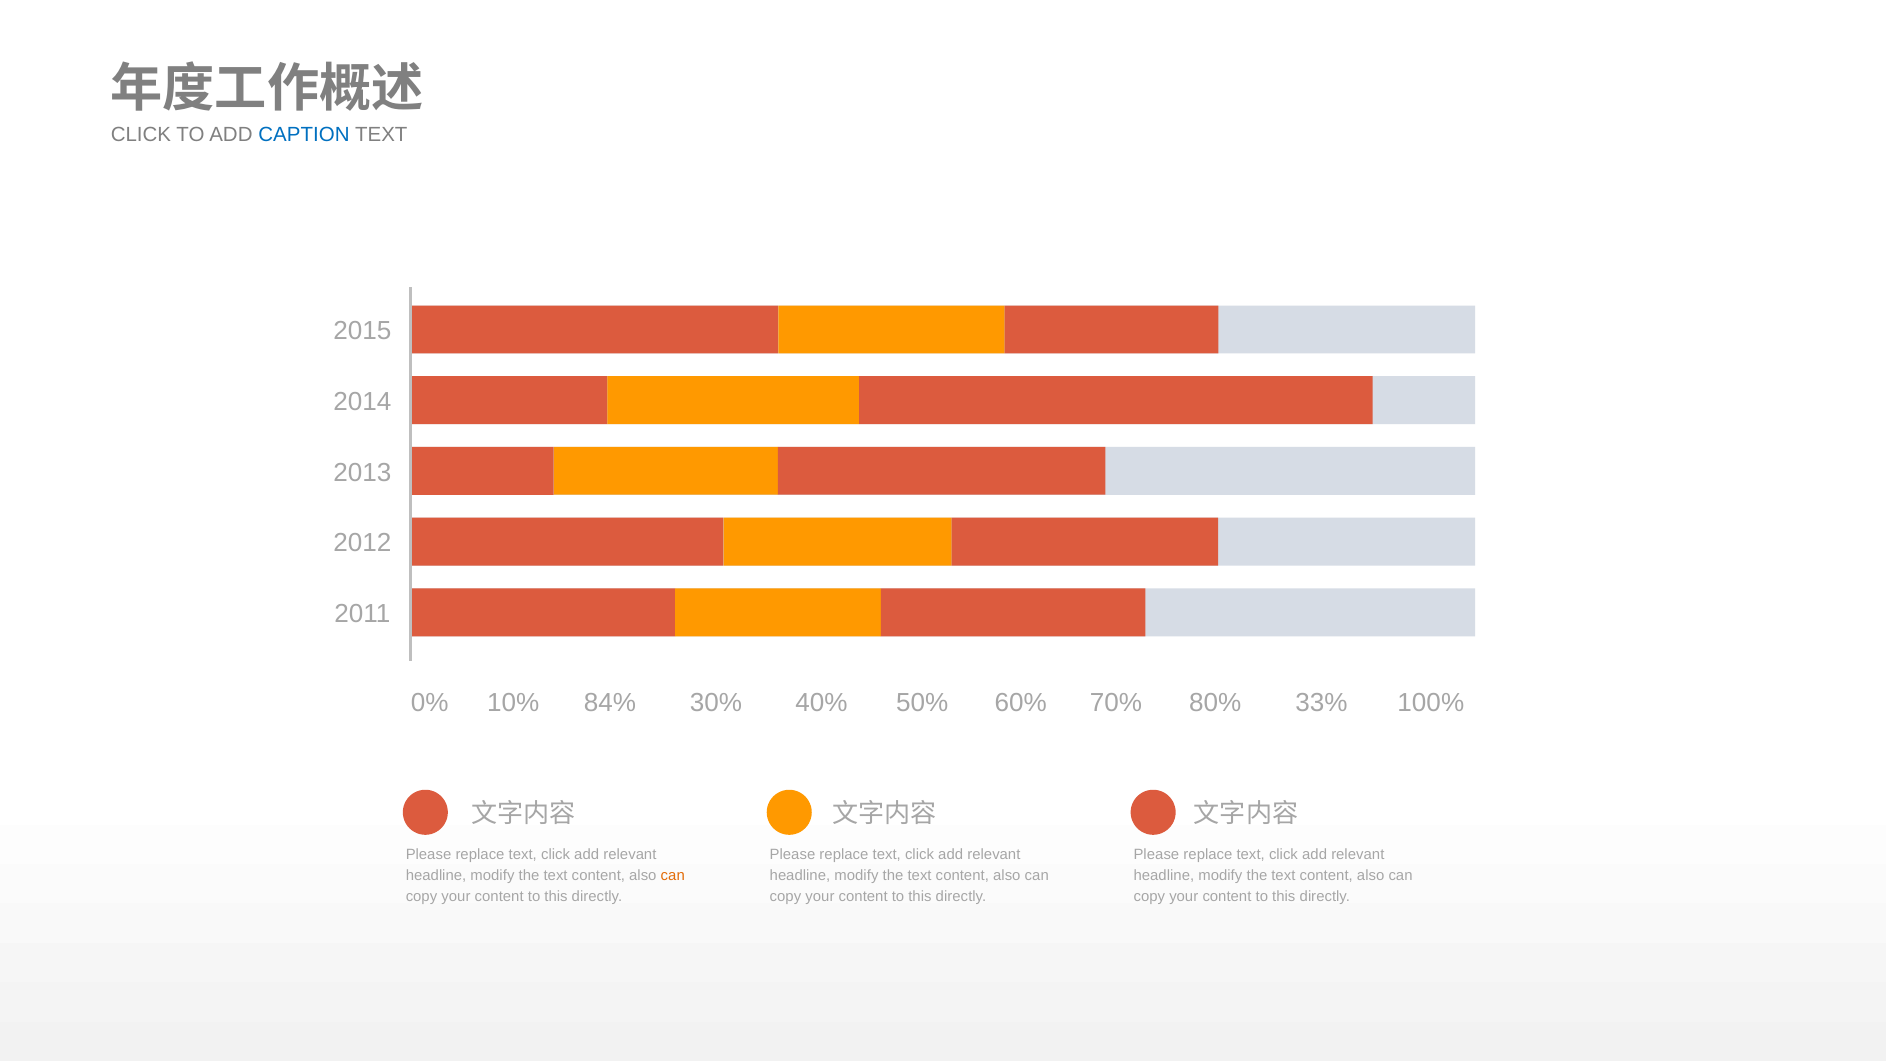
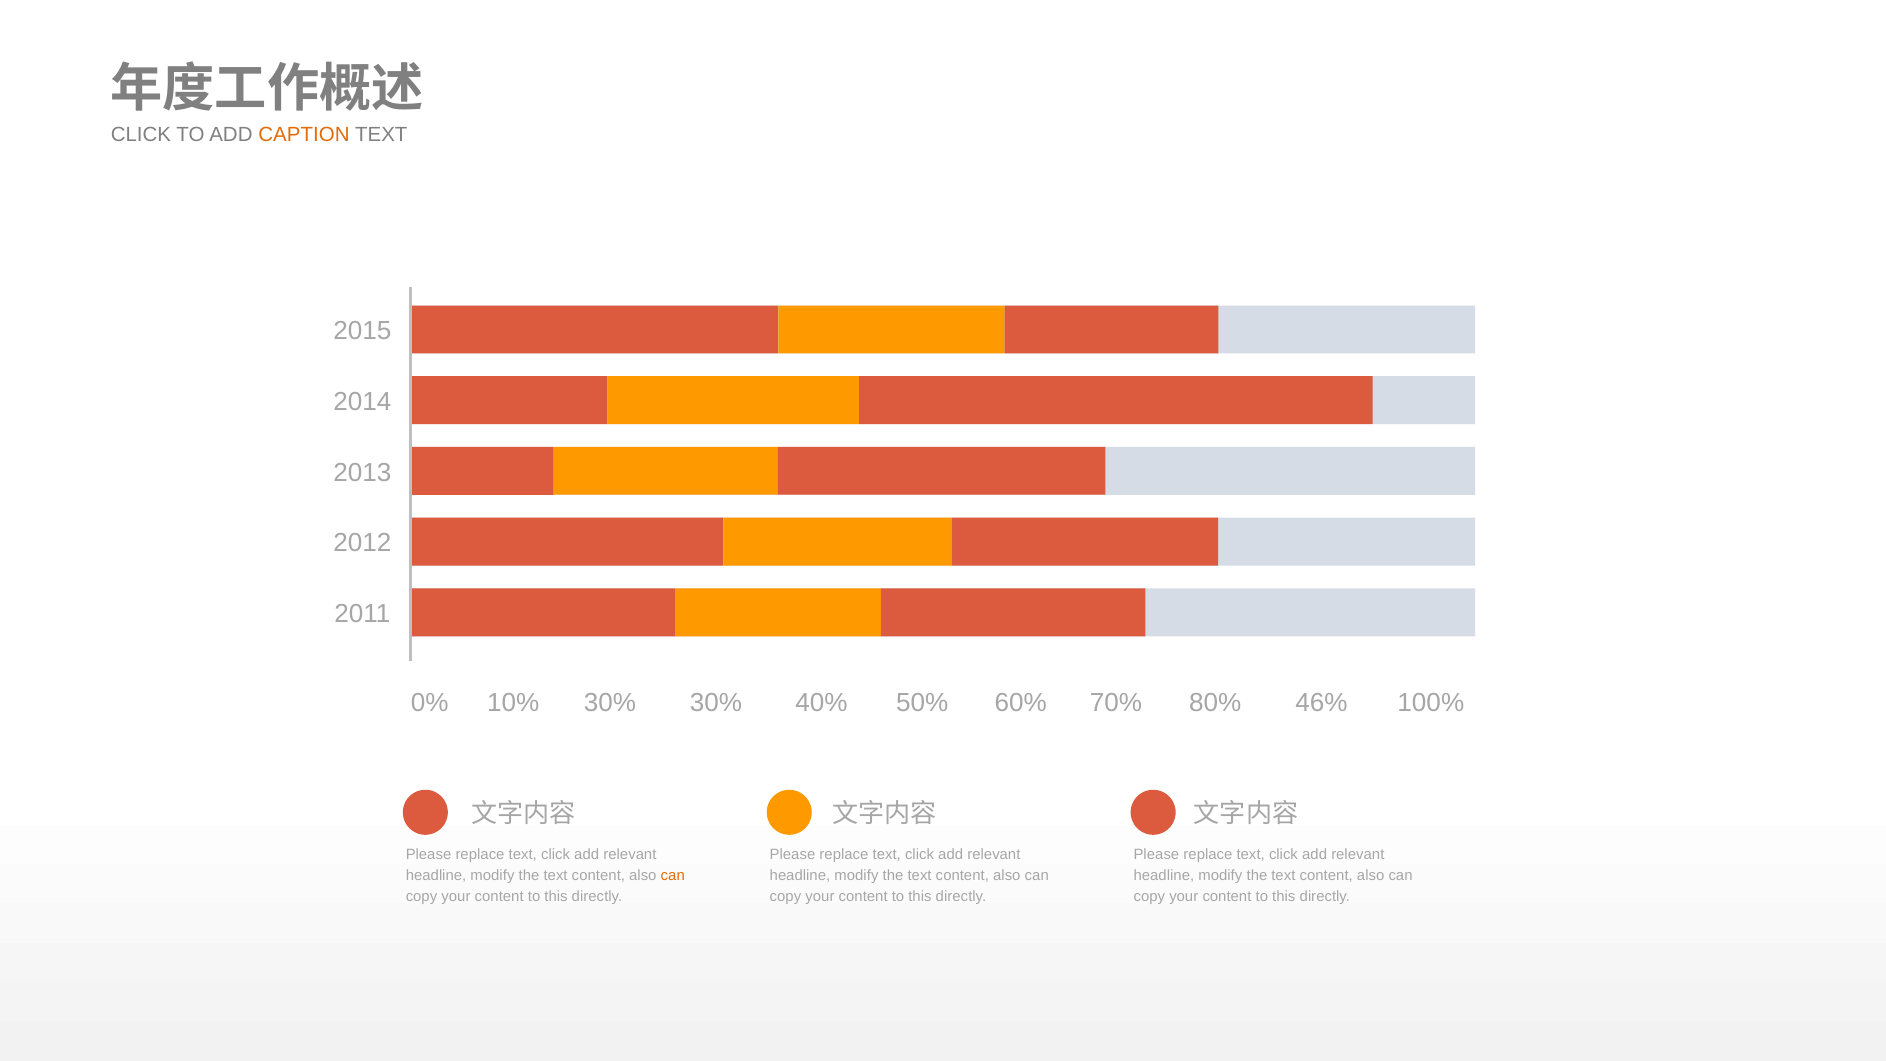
CAPTION colour: blue -> orange
84% at (610, 703): 84% -> 30%
33%: 33% -> 46%
